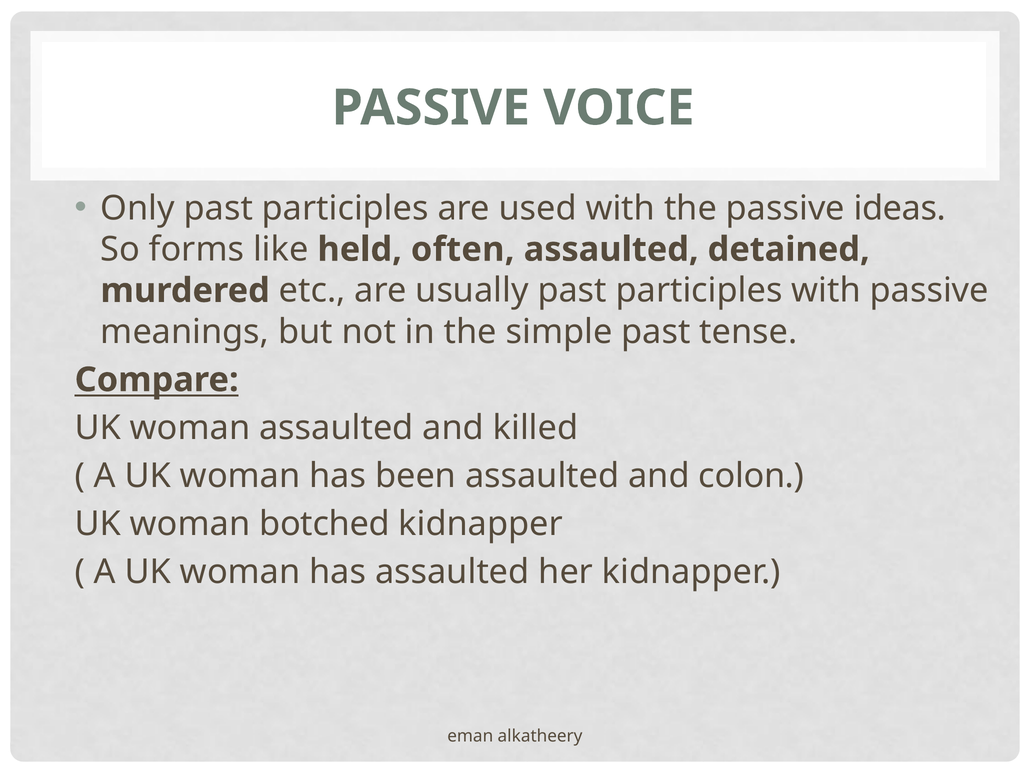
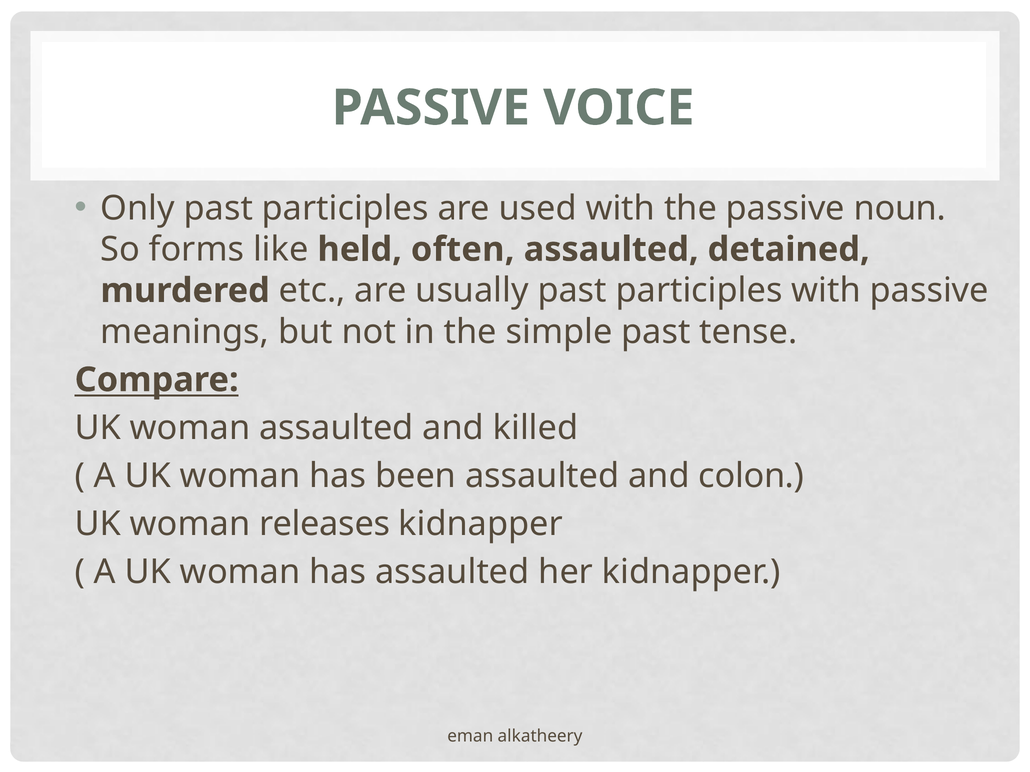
ideas: ideas -> noun
botched: botched -> releases
